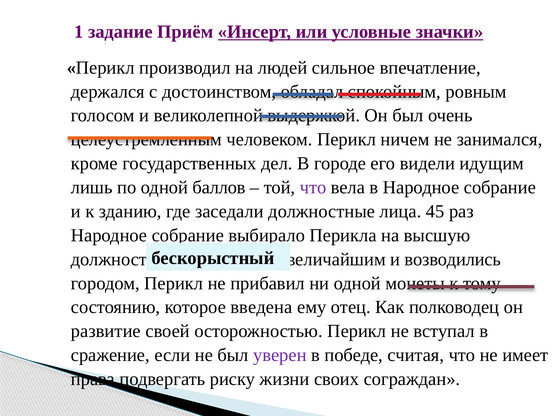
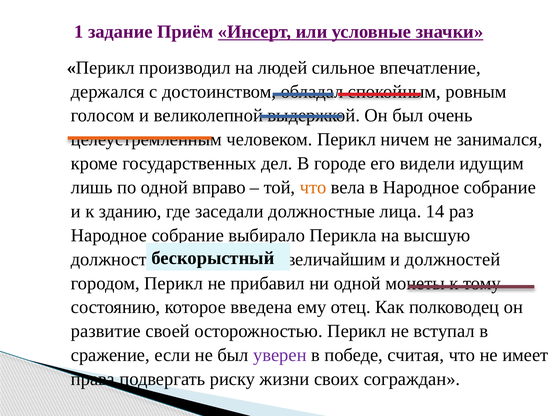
баллов: баллов -> вправо
что at (313, 187) colour: purple -> orange
45: 45 -> 14
возводились: возводились -> должностей
